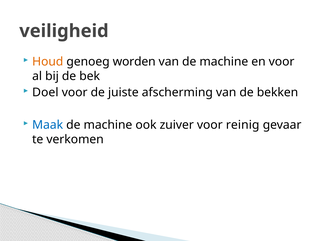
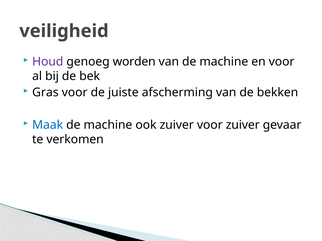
Houd colour: orange -> purple
Doel: Doel -> Gras
voor reinig: reinig -> zuiver
